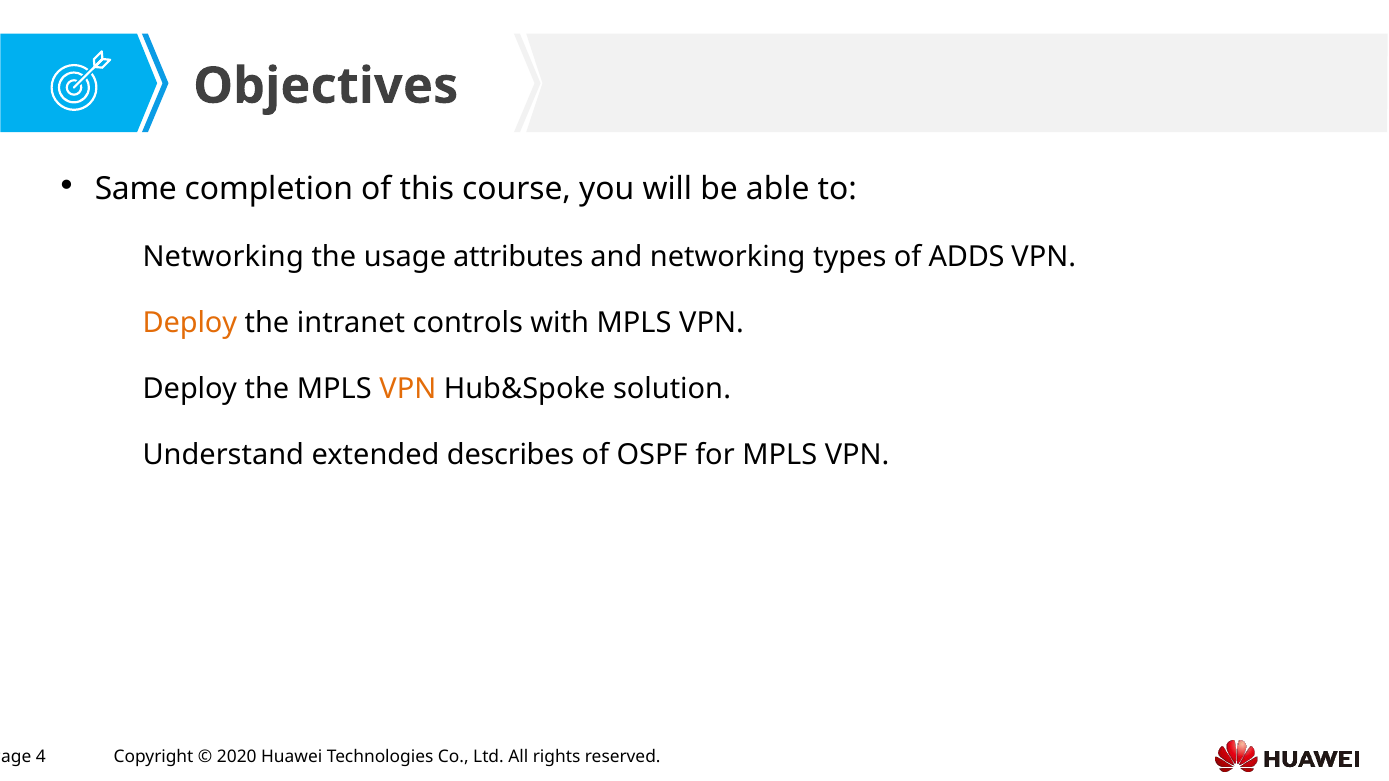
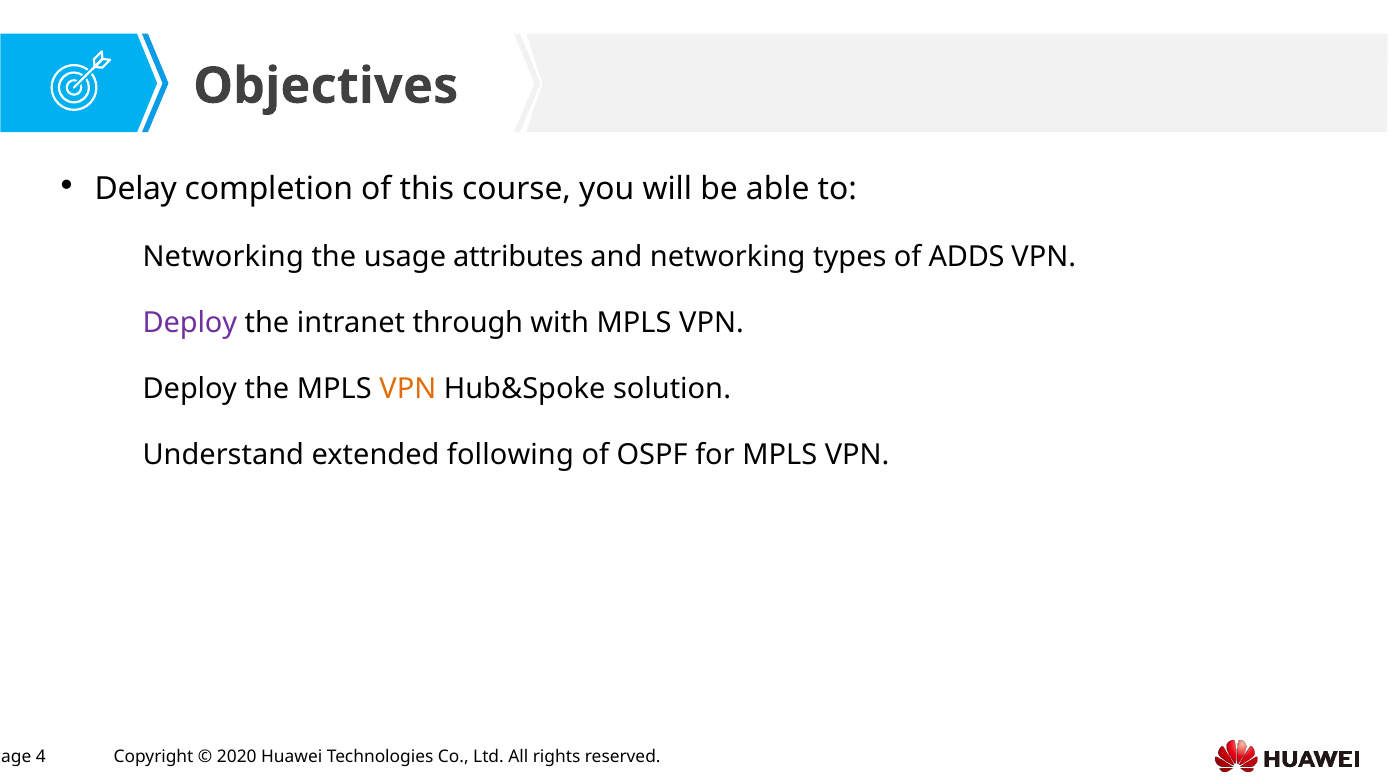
Same: Same -> Delay
Deploy at (190, 323) colour: orange -> purple
controls: controls -> through
describes: describes -> following
